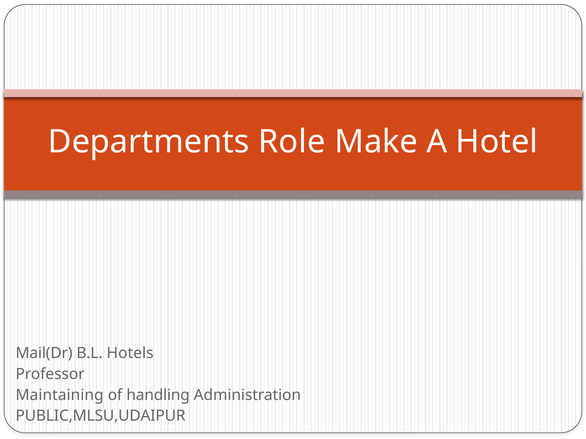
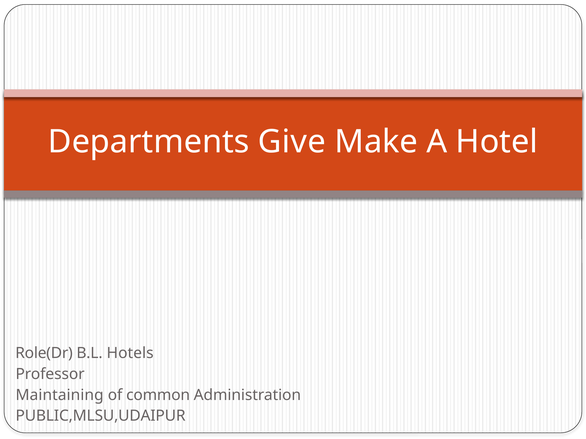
Role: Role -> Give
Mail(Dr: Mail(Dr -> Role(Dr
handling: handling -> common
